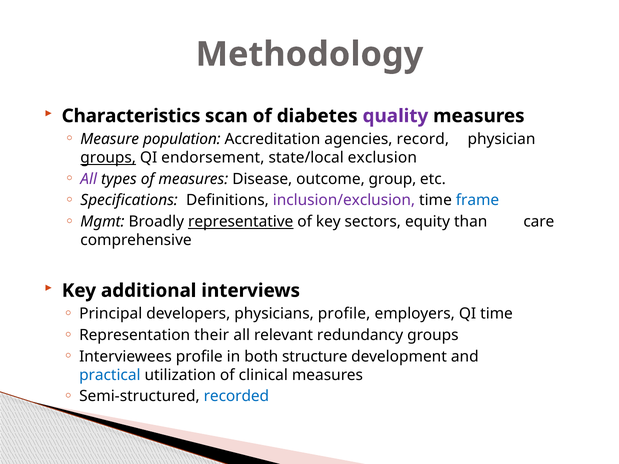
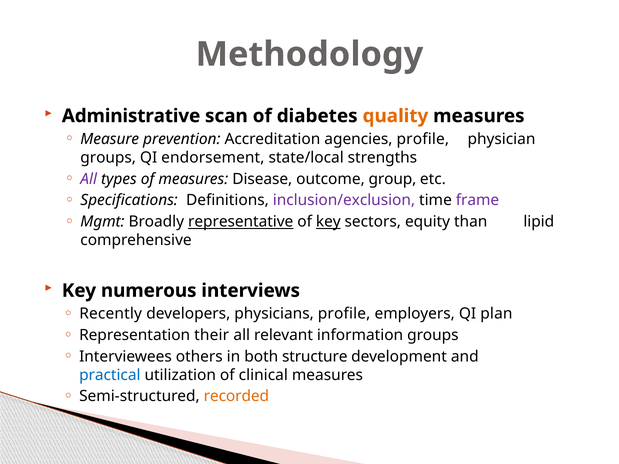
Characteristics: Characteristics -> Administrative
quality colour: purple -> orange
population: population -> prevention
agencies record: record -> profile
groups at (108, 158) underline: present -> none
exclusion: exclusion -> strengths
frame colour: blue -> purple
key at (328, 222) underline: none -> present
care: care -> lipid
additional: additional -> numerous
Principal: Principal -> Recently
QI time: time -> plan
redundancy: redundancy -> information
Interviewees profile: profile -> others
recorded colour: blue -> orange
